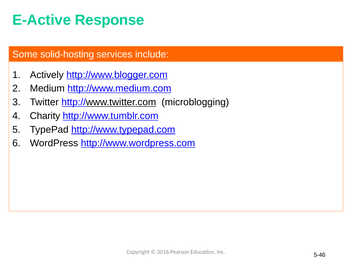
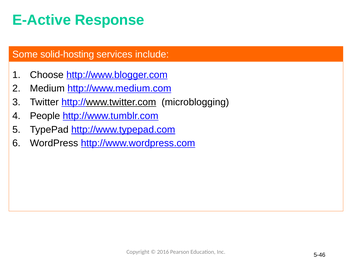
Actively: Actively -> Choose
Charity: Charity -> People
